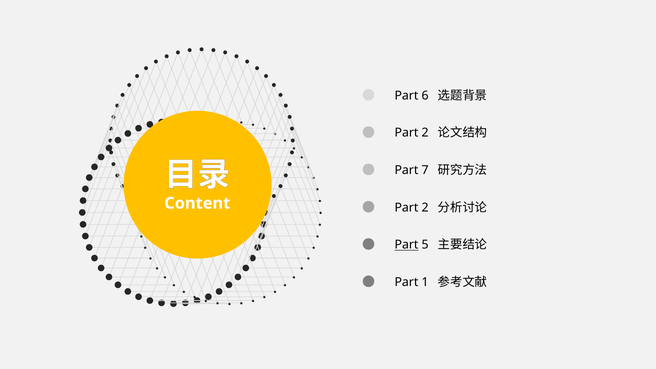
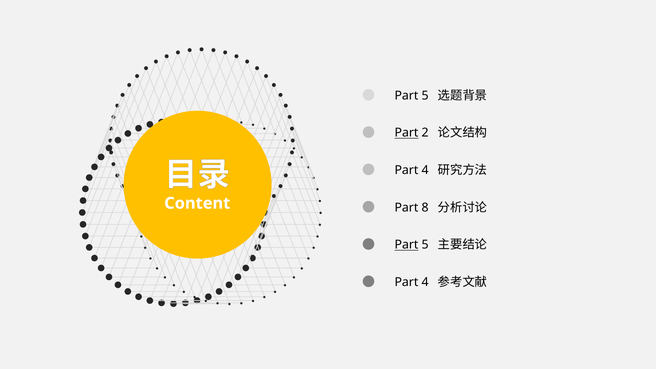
6 at (425, 96): 6 -> 5
Part at (406, 133) underline: none -> present
7 at (425, 170): 7 -> 4
2 at (425, 208): 2 -> 8
1 at (425, 282): 1 -> 4
